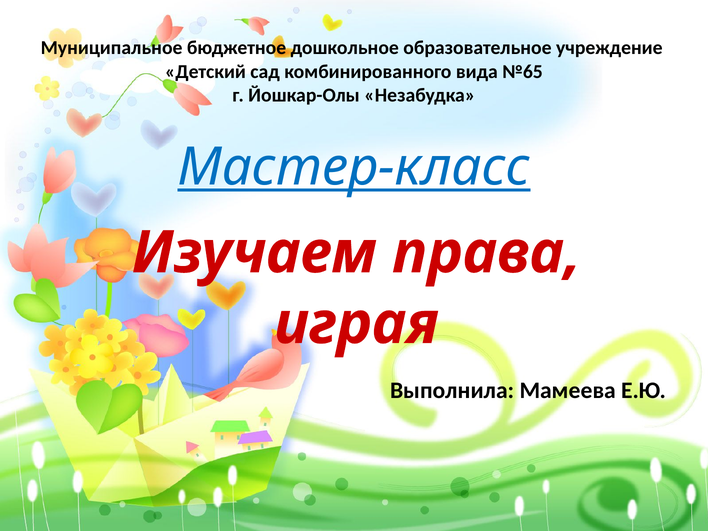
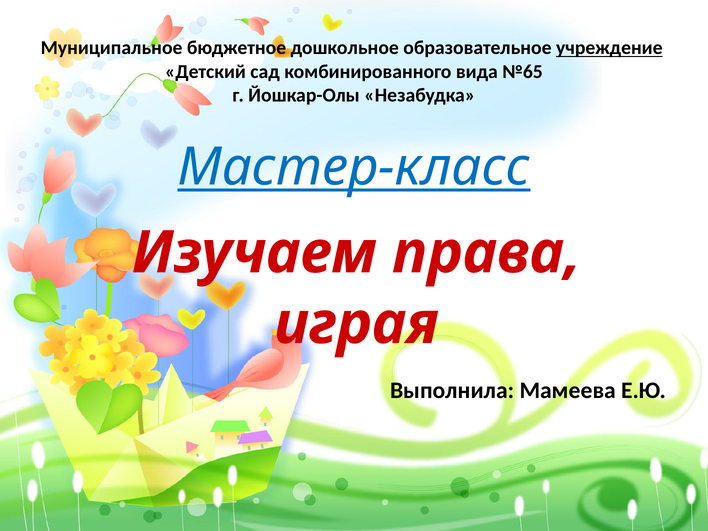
учреждение underline: none -> present
